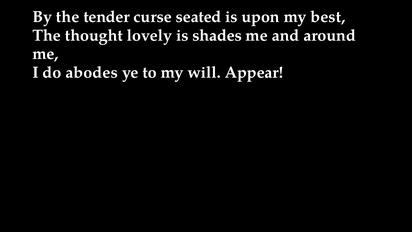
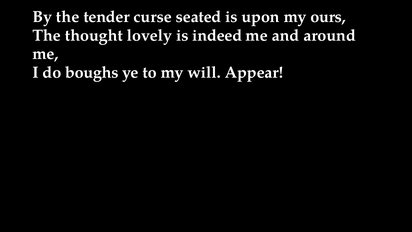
best: best -> ours
shades: shades -> indeed
abodes: abodes -> boughs
